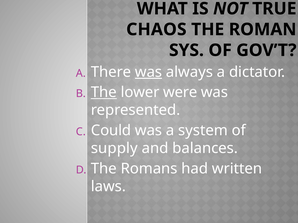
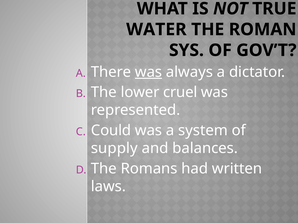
CHAOS: CHAOS -> WATER
The at (104, 92) underline: present -> none
were: were -> cruel
